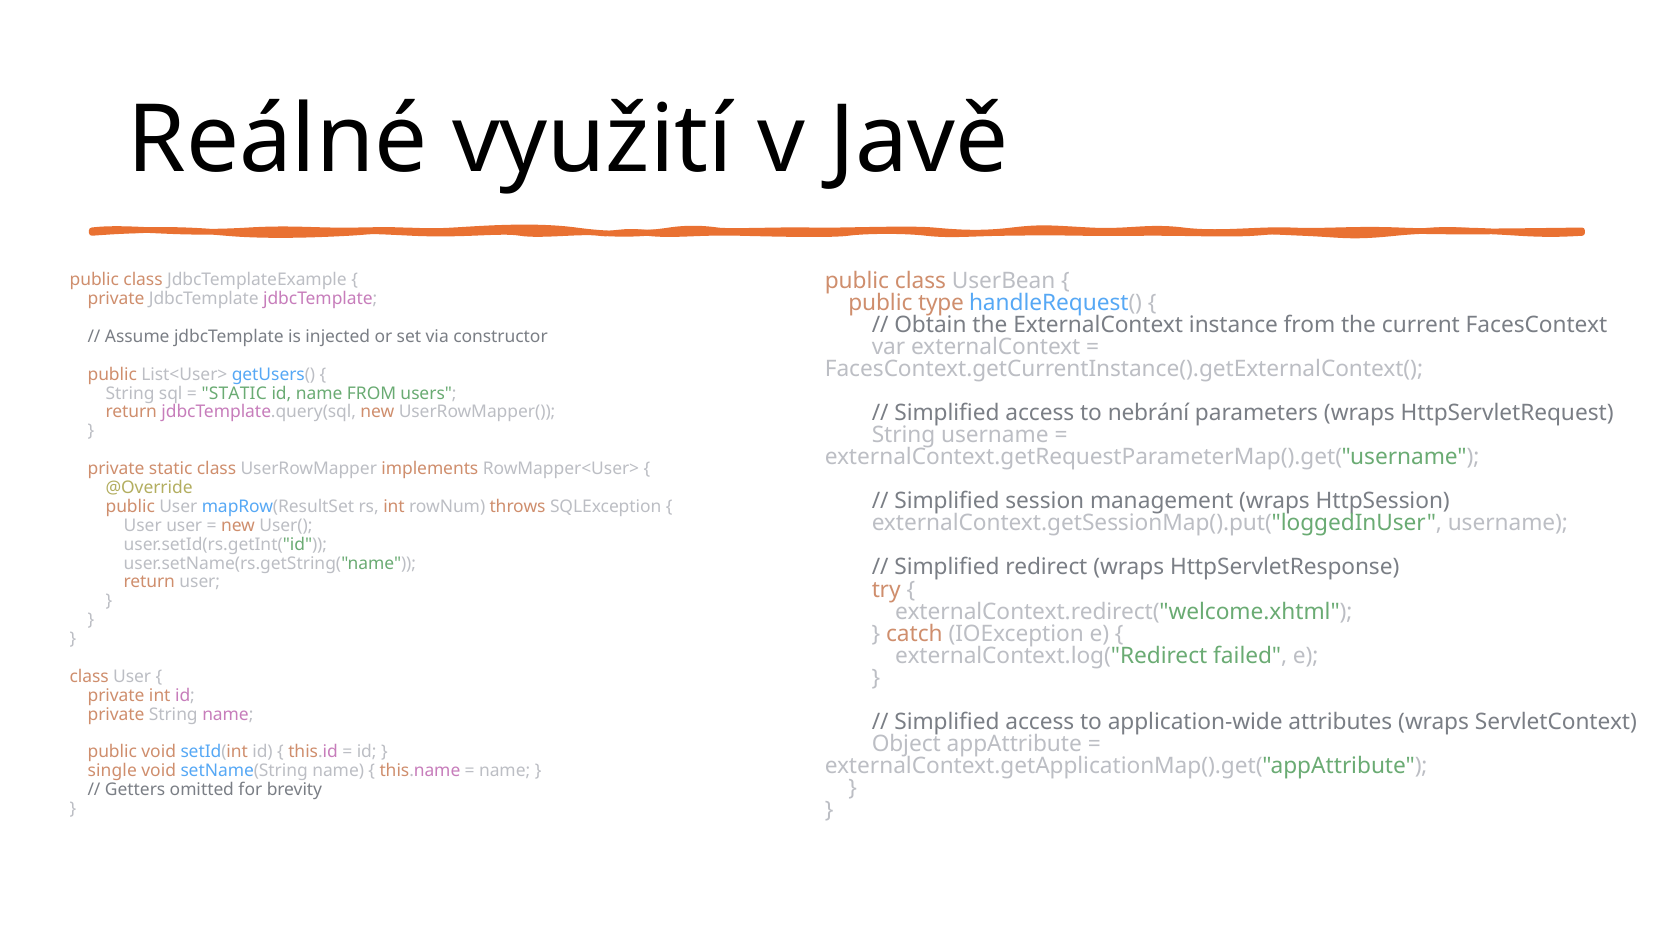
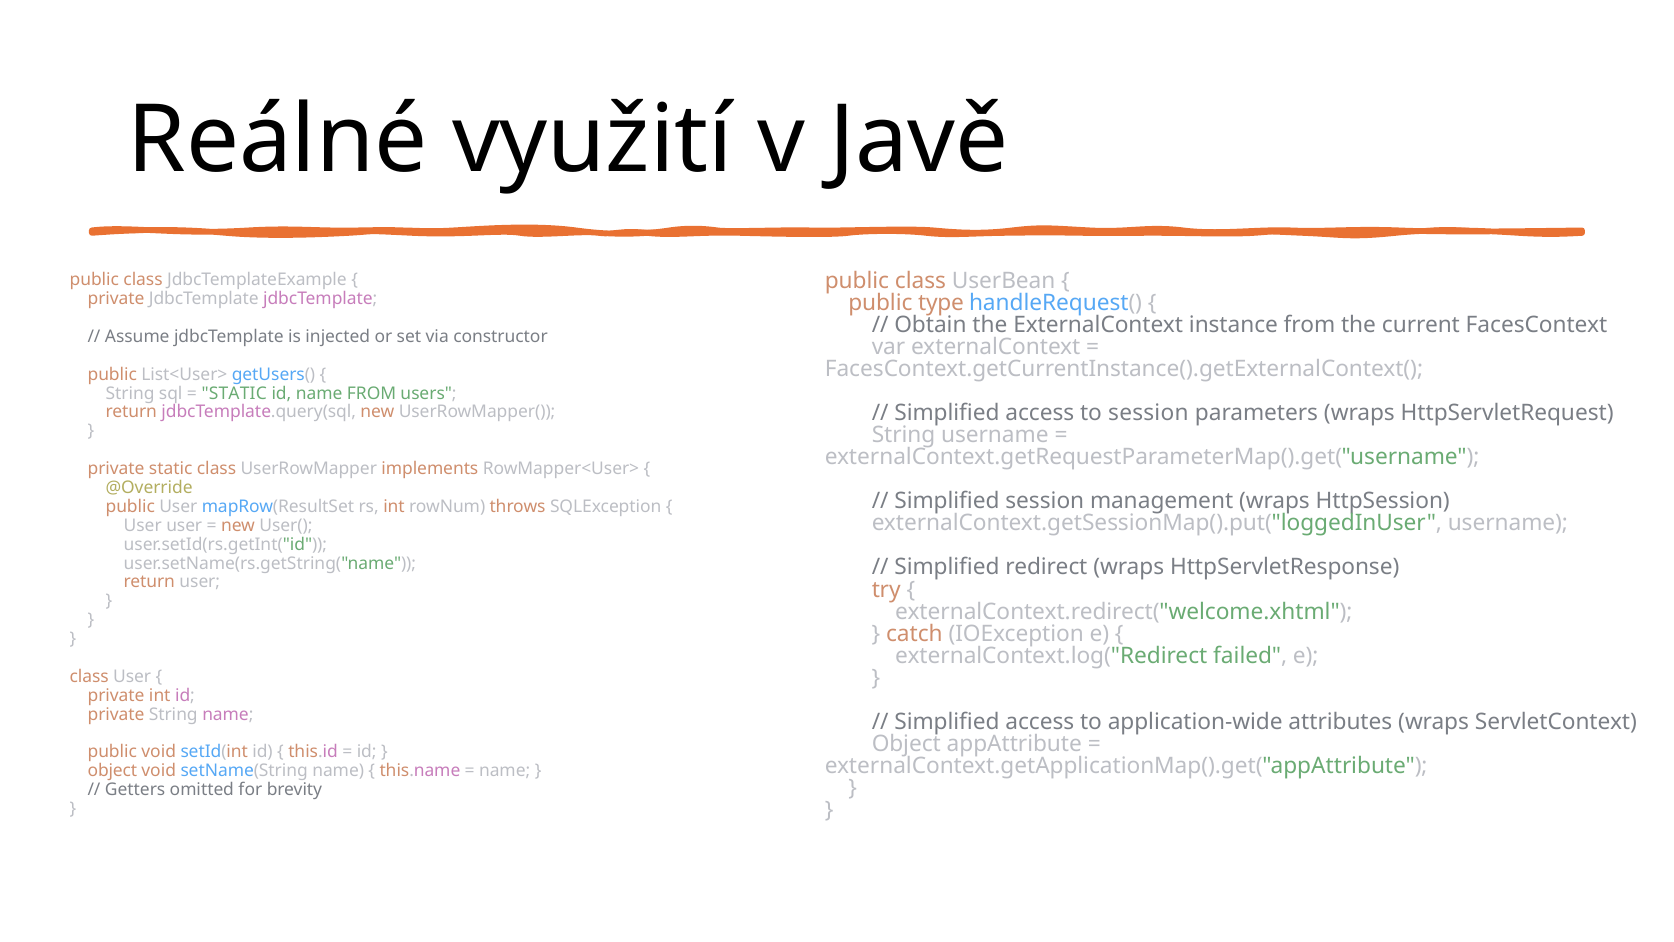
to nebrání: nebrání -> session
single at (112, 771): single -> object
